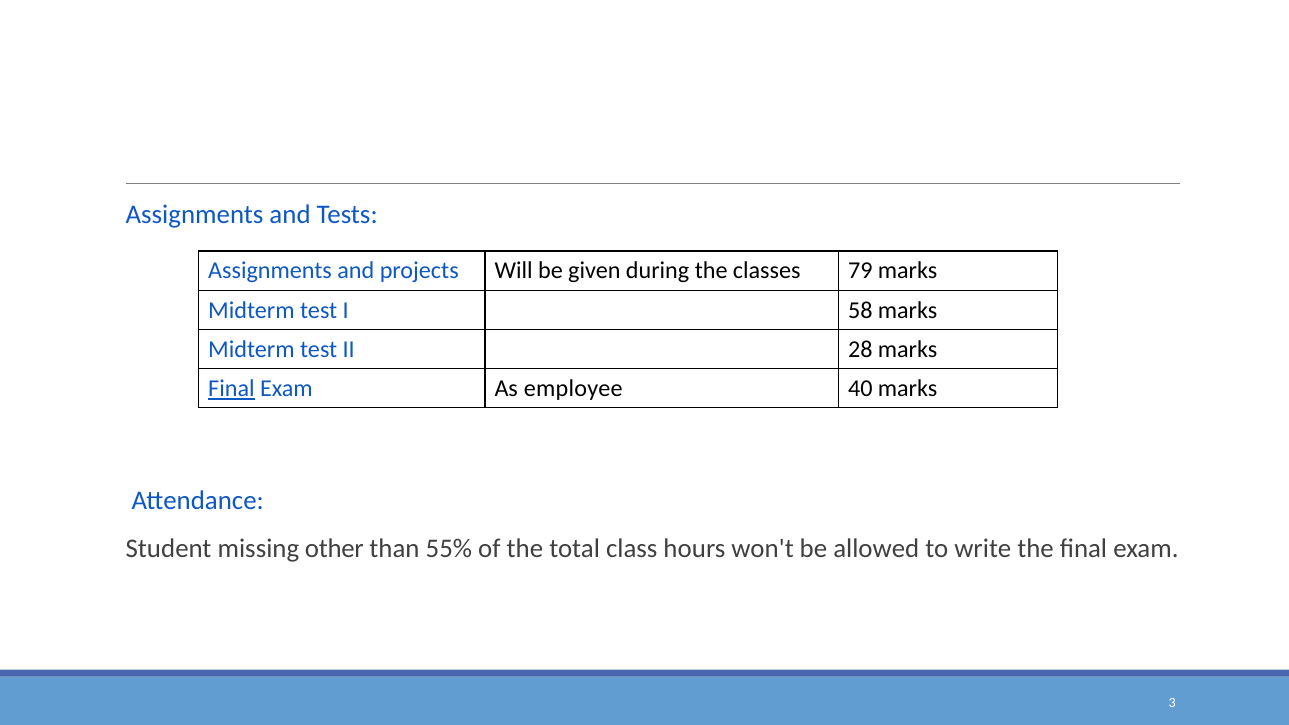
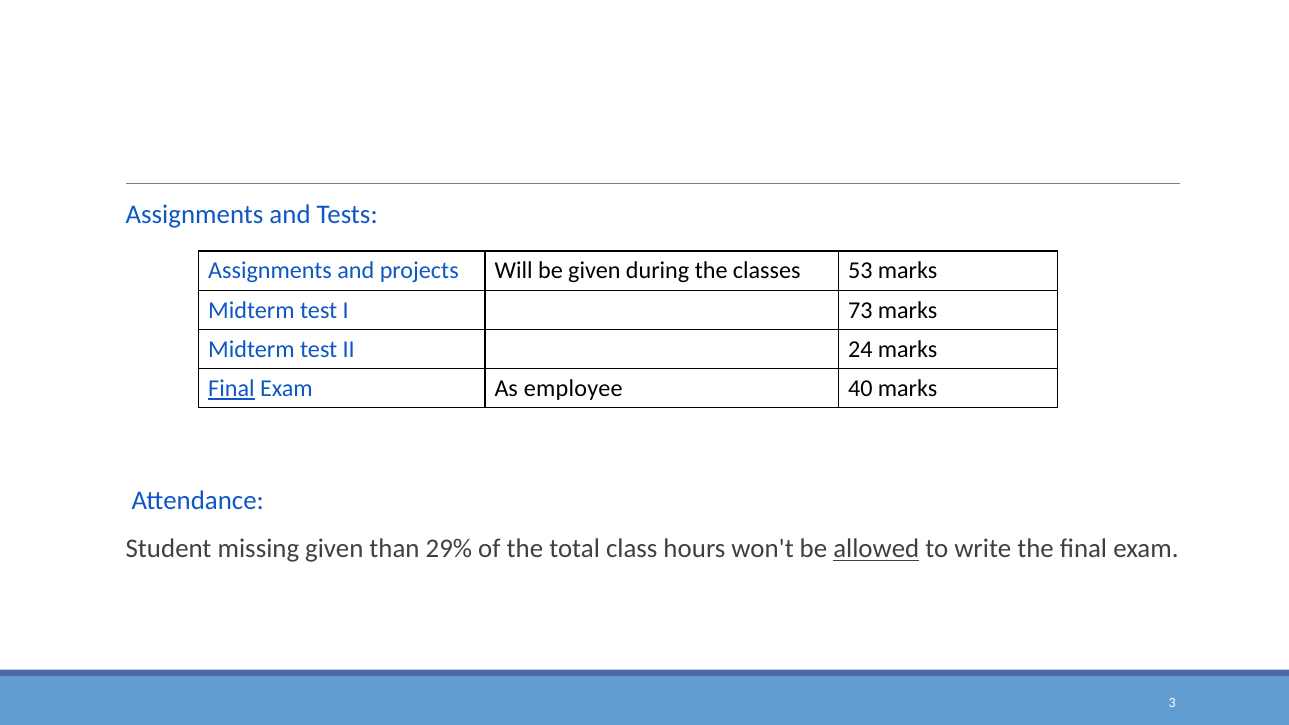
79: 79 -> 53
58: 58 -> 73
28: 28 -> 24
missing other: other -> given
55%: 55% -> 29%
allowed underline: none -> present
